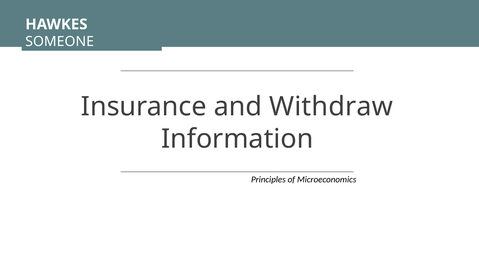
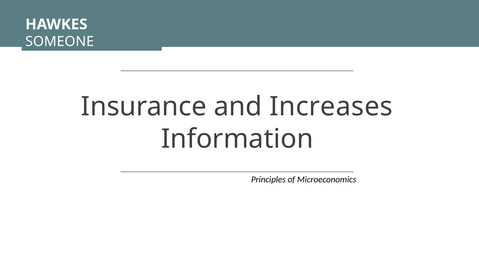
Withdraw: Withdraw -> Increases
